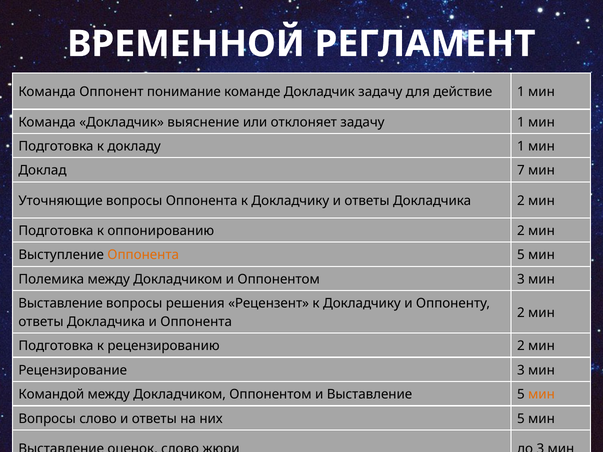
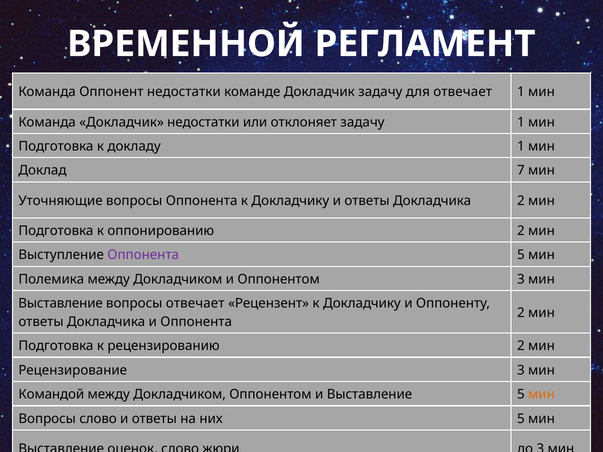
Оппонент понимание: понимание -> недостатки
для действие: действие -> отвечает
Докладчик выяснение: выяснение -> недостатки
Оппонента at (143, 255) colour: orange -> purple
вопросы решения: решения -> отвечает
